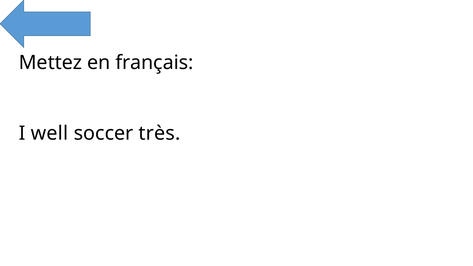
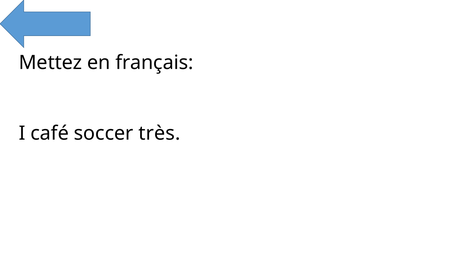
well: well -> café
